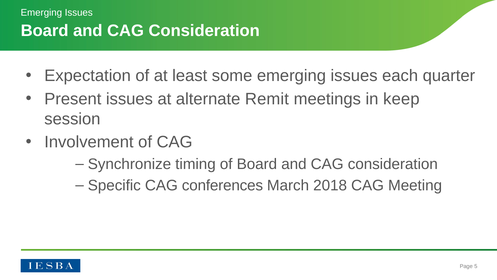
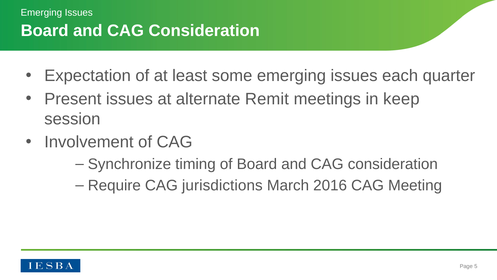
Specific: Specific -> Require
conferences: conferences -> jurisdictions
2018: 2018 -> 2016
